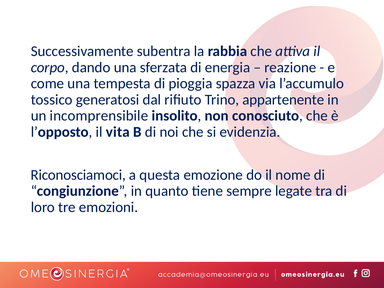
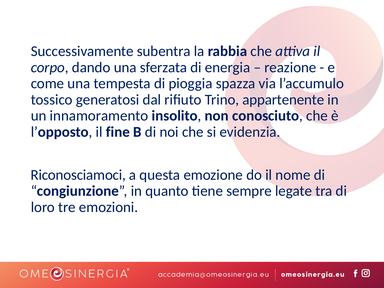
incomprensibile: incomprensibile -> innamoramento
vita: vita -> fine
